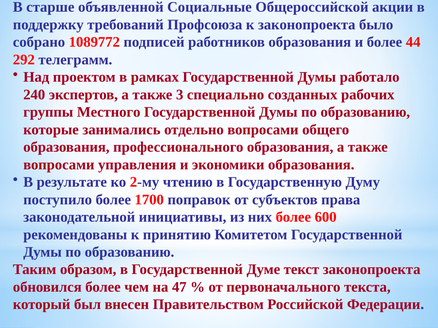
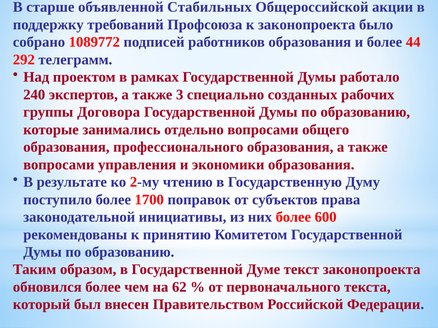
Социальные: Социальные -> Стабильных
Местного: Местного -> Договора
47: 47 -> 62
